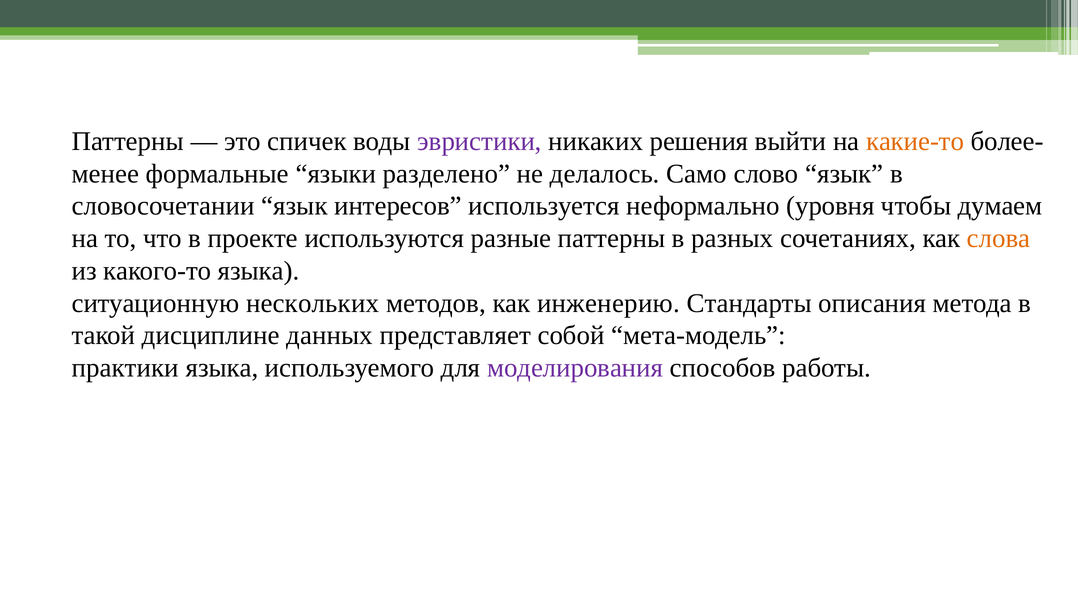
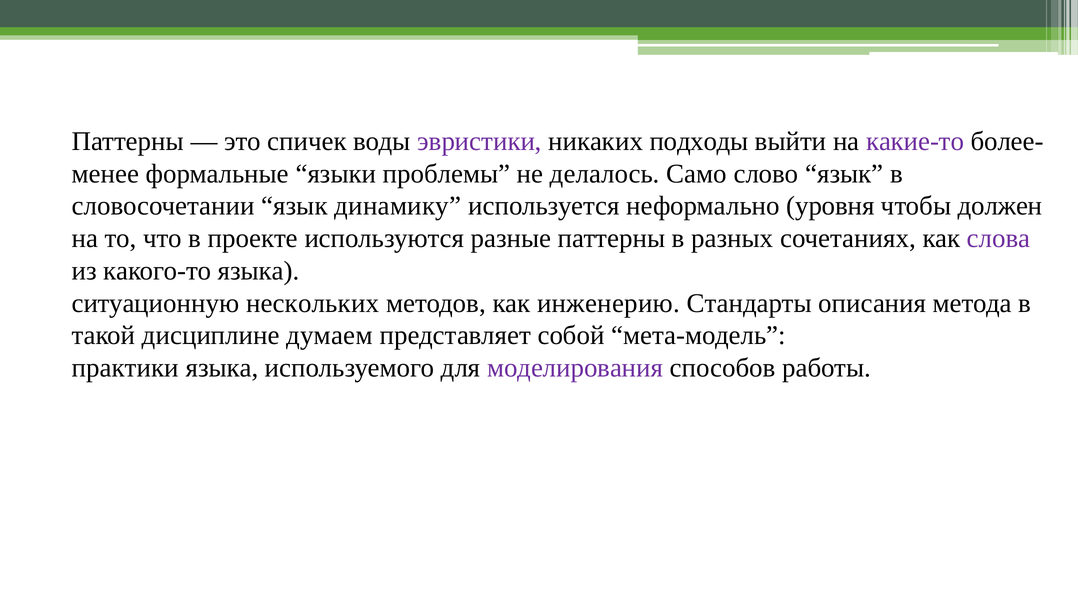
решения: решения -> подходы
какие-то colour: orange -> purple
разделено: разделено -> проблемы
интересов: интересов -> динамику
думаем: думаем -> должен
слова colour: orange -> purple
данных: данных -> думаем
